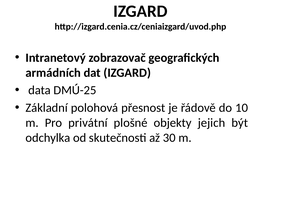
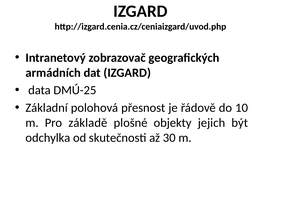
privátní: privátní -> základě
